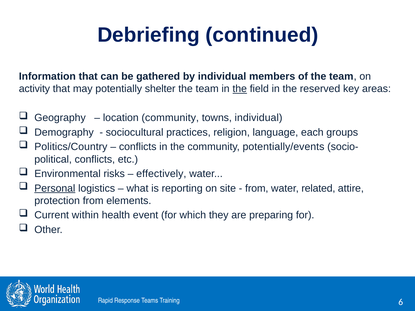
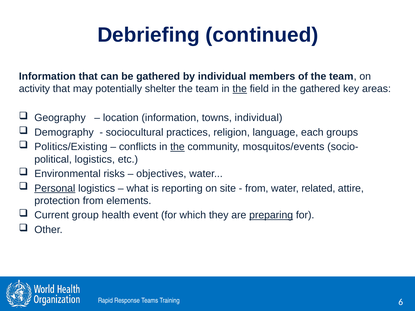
the reserved: reserved -> gathered
location community: community -> information
Politics/Country: Politics/Country -> Politics/Existing
the at (177, 147) underline: none -> present
potentially/events: potentially/events -> mosquitos/events
conflicts at (95, 159): conflicts -> logistics
effectively: effectively -> objectives
within: within -> group
preparing underline: none -> present
